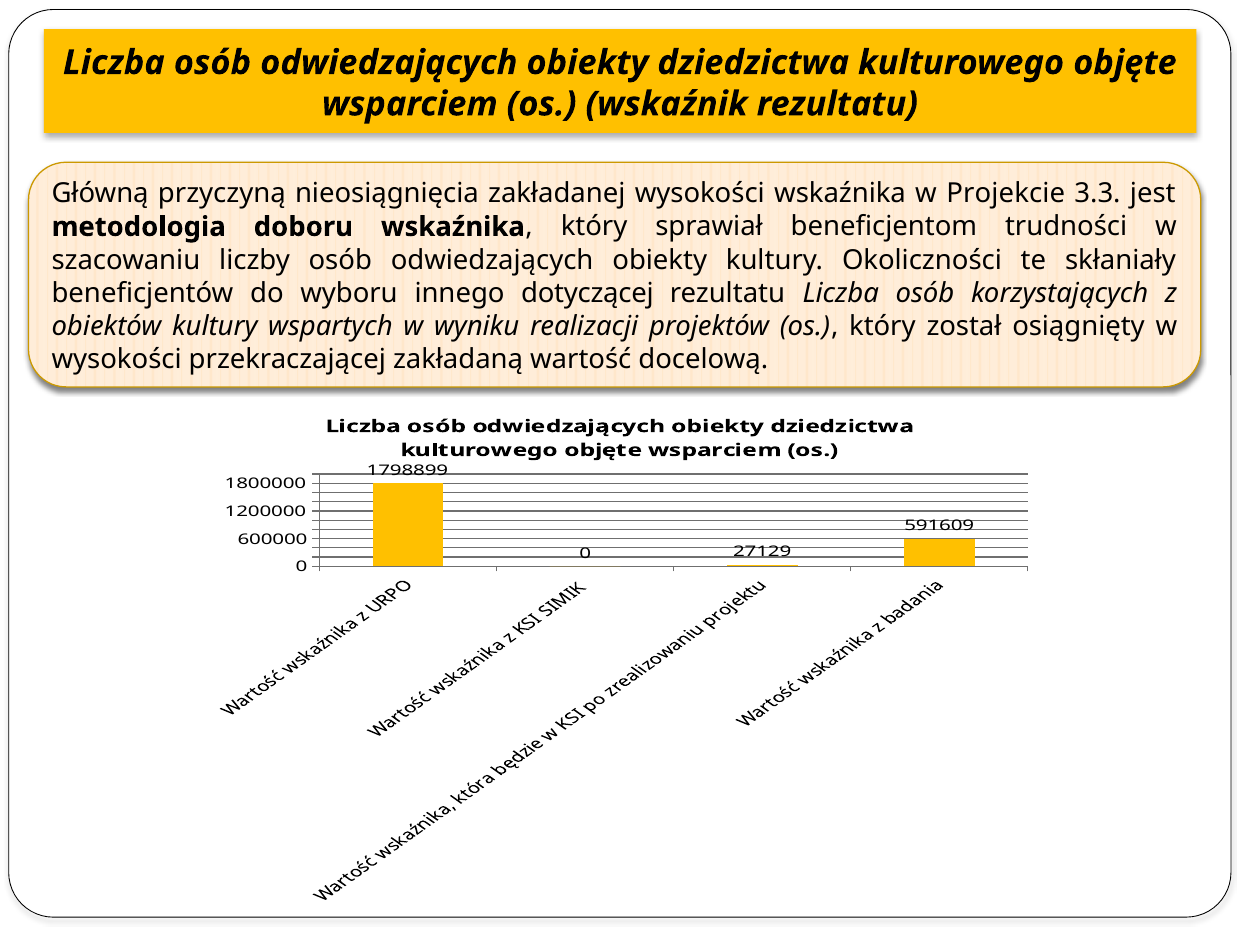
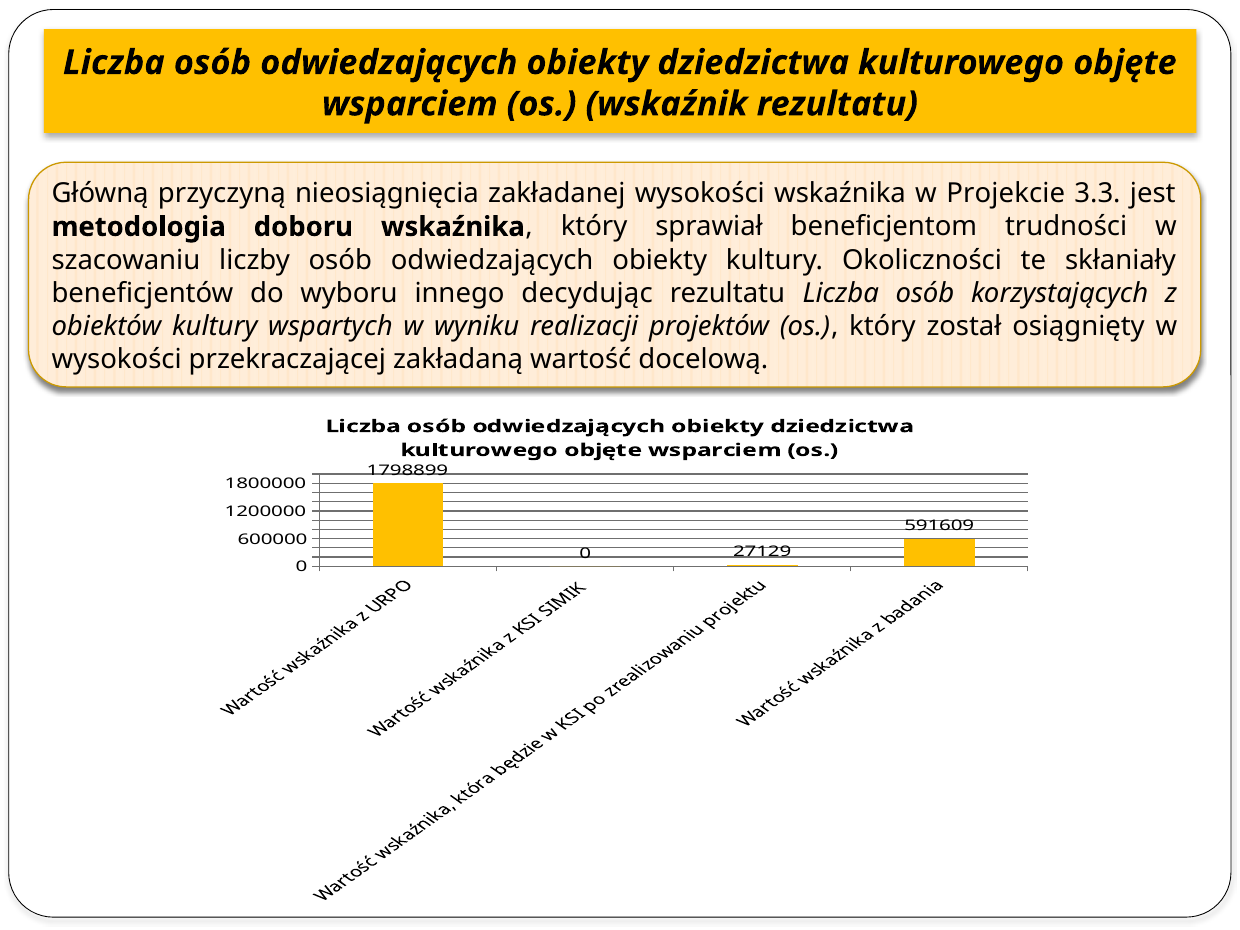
dotyczącej: dotyczącej -> decydując
